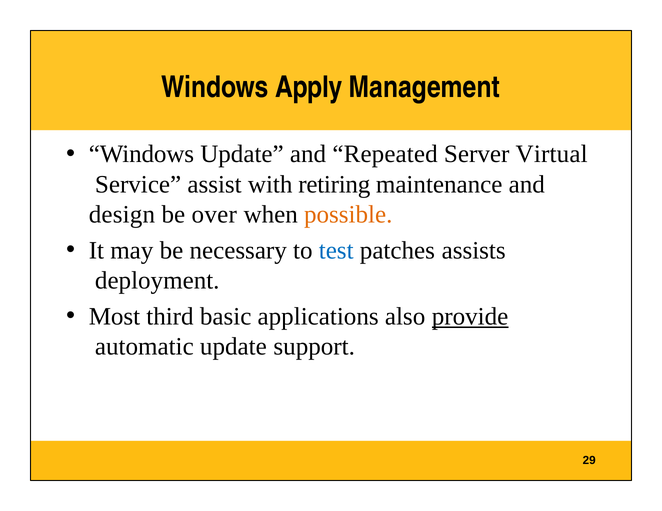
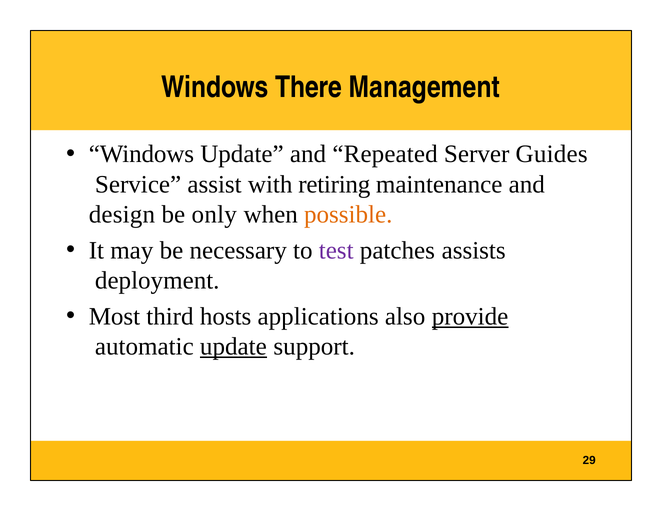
Apply: Apply -> There
Virtual: Virtual -> Guides
over: over -> only
test colour: blue -> purple
basic: basic -> hosts
update at (233, 347) underline: none -> present
